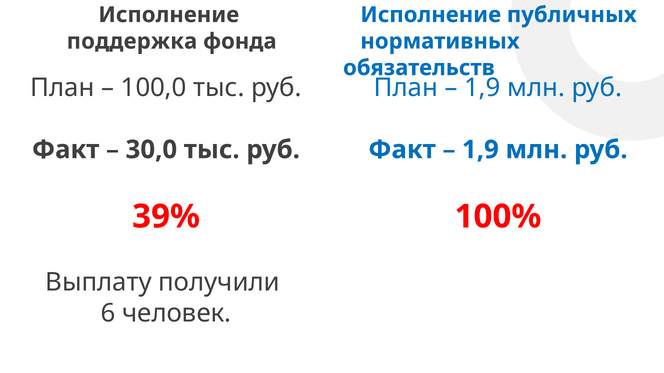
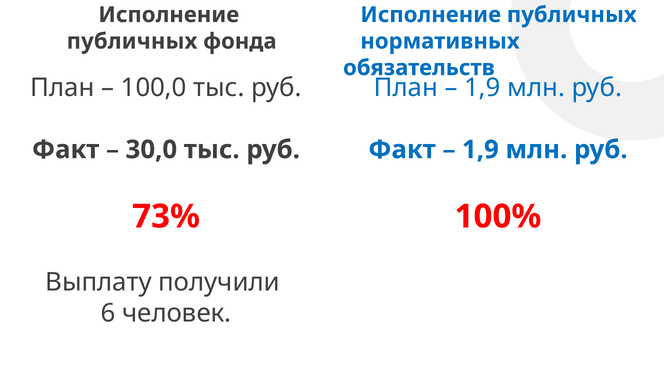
поддержка at (132, 41): поддержка -> публичных
39%: 39% -> 73%
